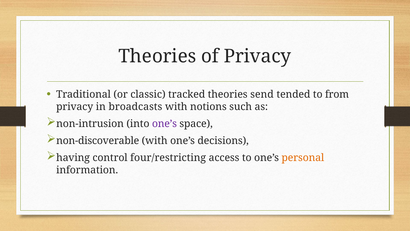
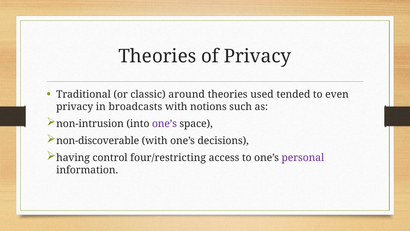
tracked: tracked -> around
send: send -> used
from: from -> even
personal colour: orange -> purple
